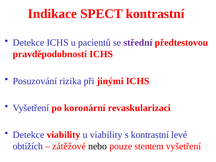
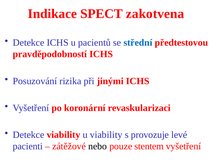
SPECT kontrastní: kontrastní -> zakotvena
střední colour: purple -> blue
s kontrastní: kontrastní -> provozuje
obtížích: obtížích -> pacienti
